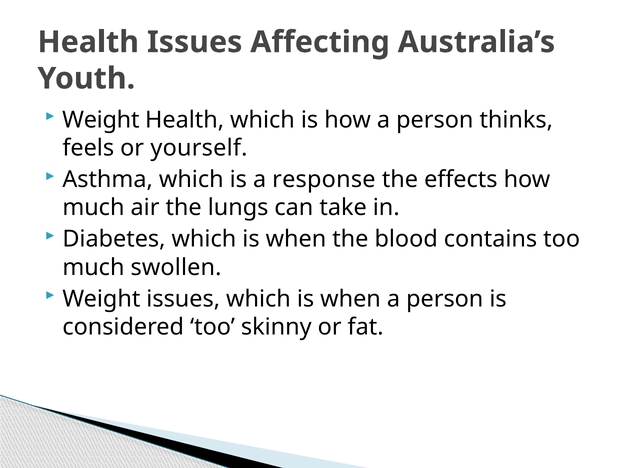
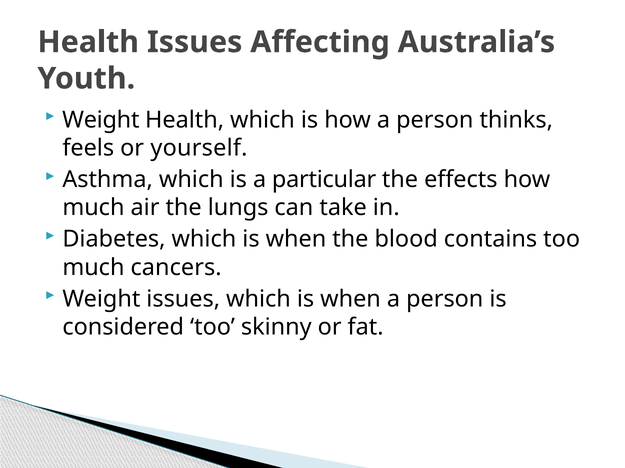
response: response -> particular
swollen: swollen -> cancers
